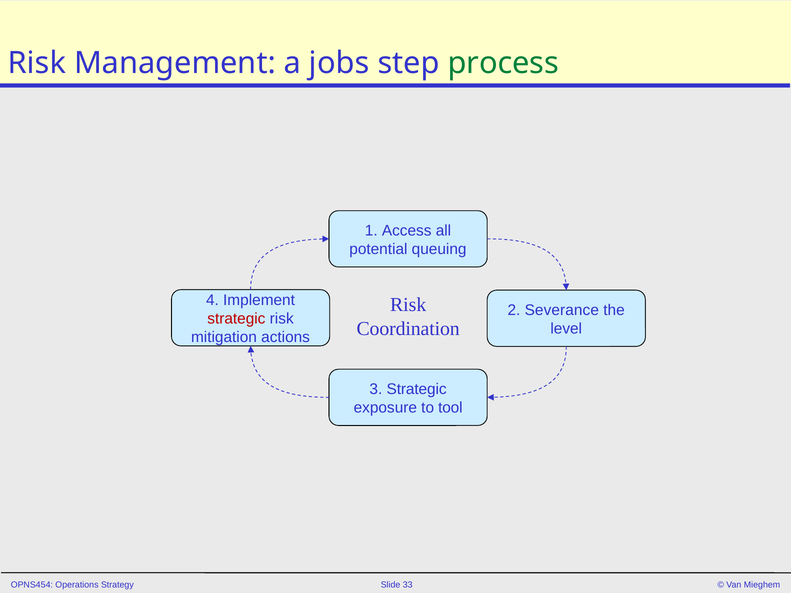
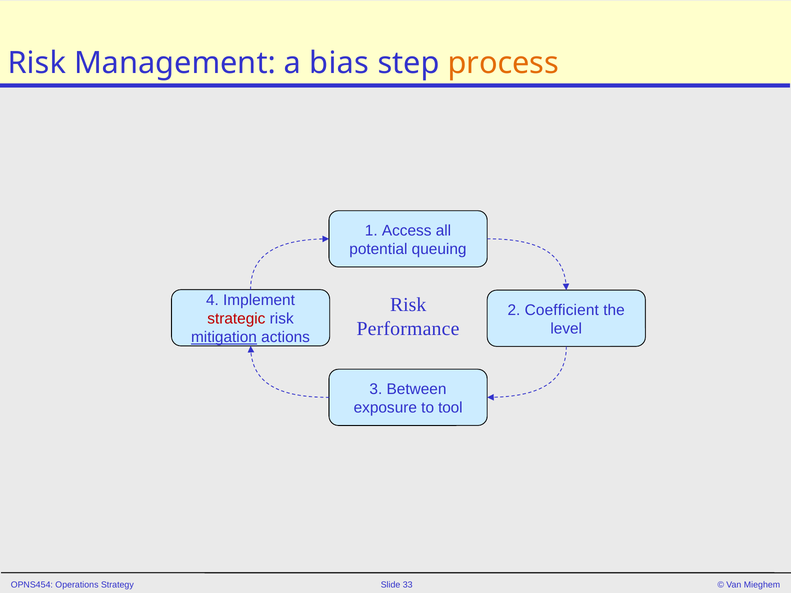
jobs: jobs -> bias
process colour: green -> orange
Severance: Severance -> Coefficient
Coordination: Coordination -> Performance
mitigation underline: none -> present
3 Strategic: Strategic -> Between
